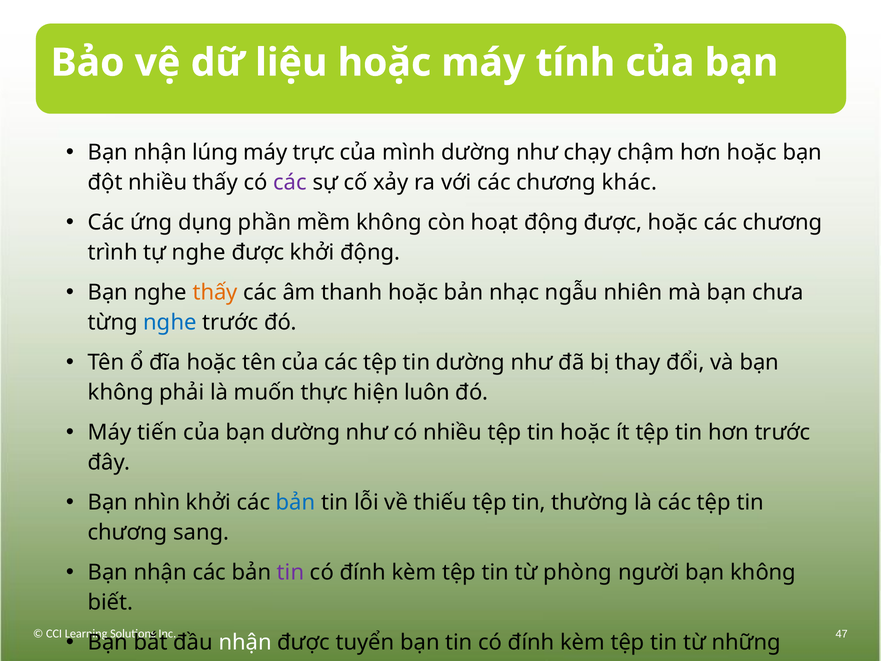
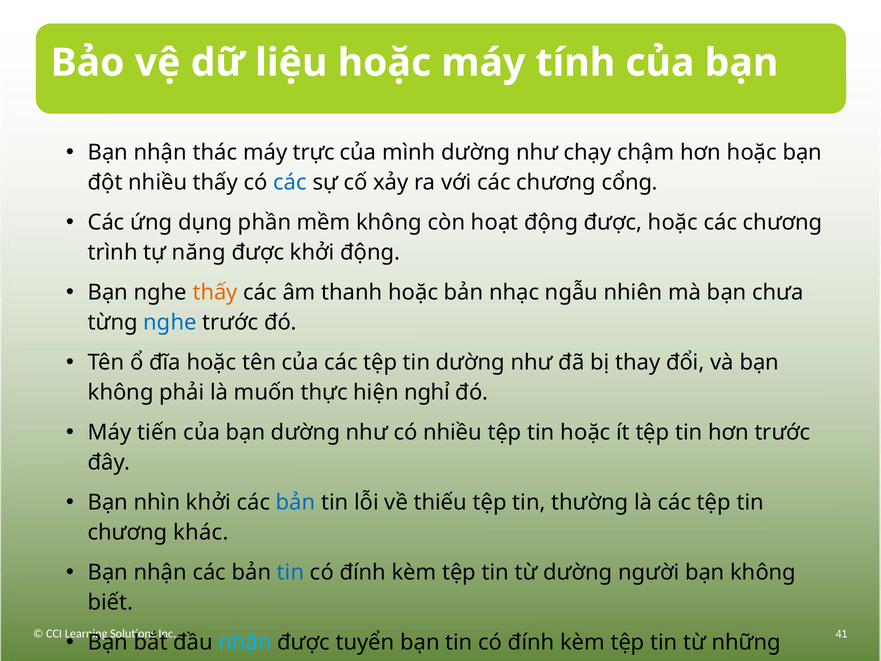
lúng: lúng -> thác
các at (290, 182) colour: purple -> blue
khác: khác -> cổng
tự nghe: nghe -> năng
luôn: luôn -> nghỉ
sang: sang -> khác
tin at (291, 572) colour: purple -> blue
từ phòng: phòng -> dường
47: 47 -> 41
nhận at (245, 642) colour: white -> light blue
